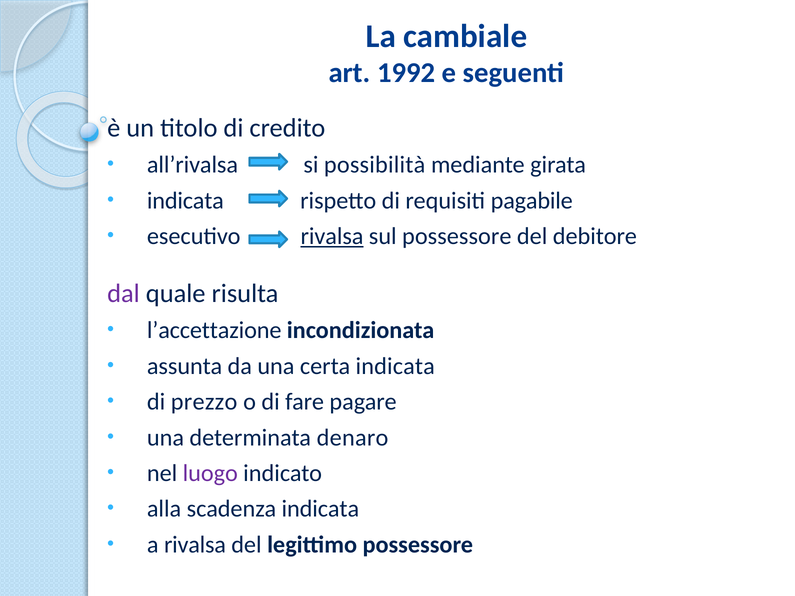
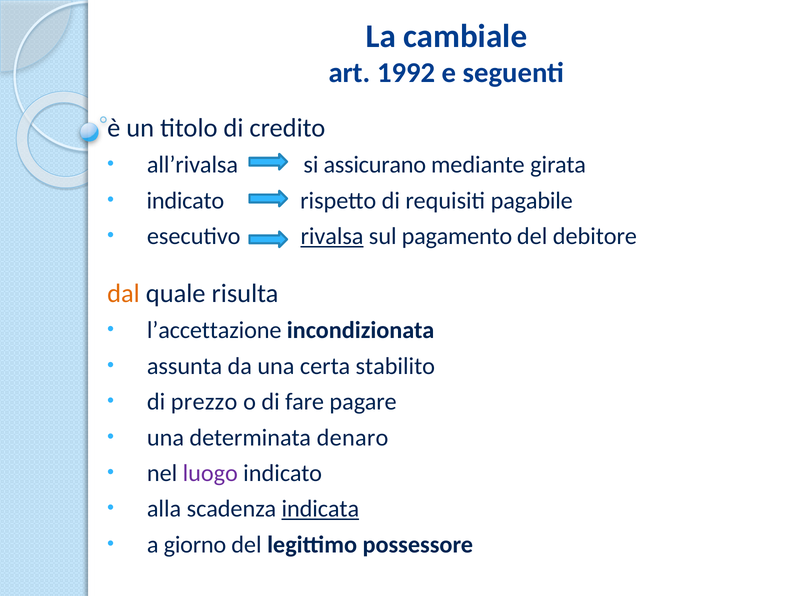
possibilità: possibilità -> assicurano
indicata at (185, 201): indicata -> indicato
sul possessore: possessore -> pagamento
dal colour: purple -> orange
certa indicata: indicata -> stabilito
indicata at (320, 509) underline: none -> present
a rivalsa: rivalsa -> giorno
